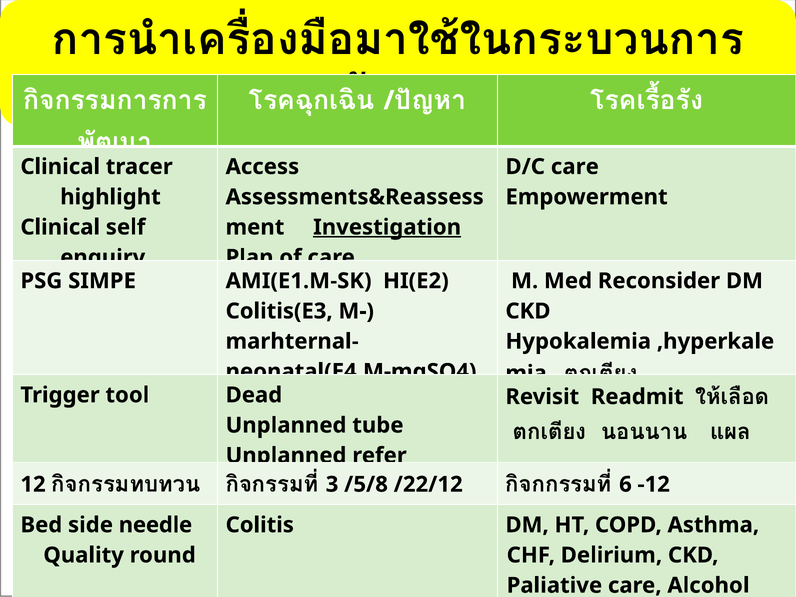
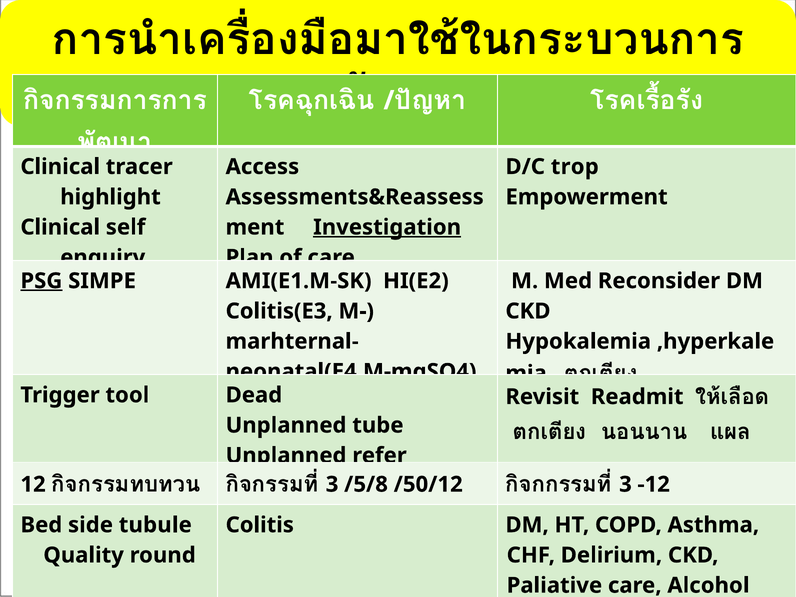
D/C care: care -> trop
PSG underline: none -> present
/22/12: /22/12 -> /50/12
6 at (625, 484): 6 -> 3
needle: needle -> tubule
